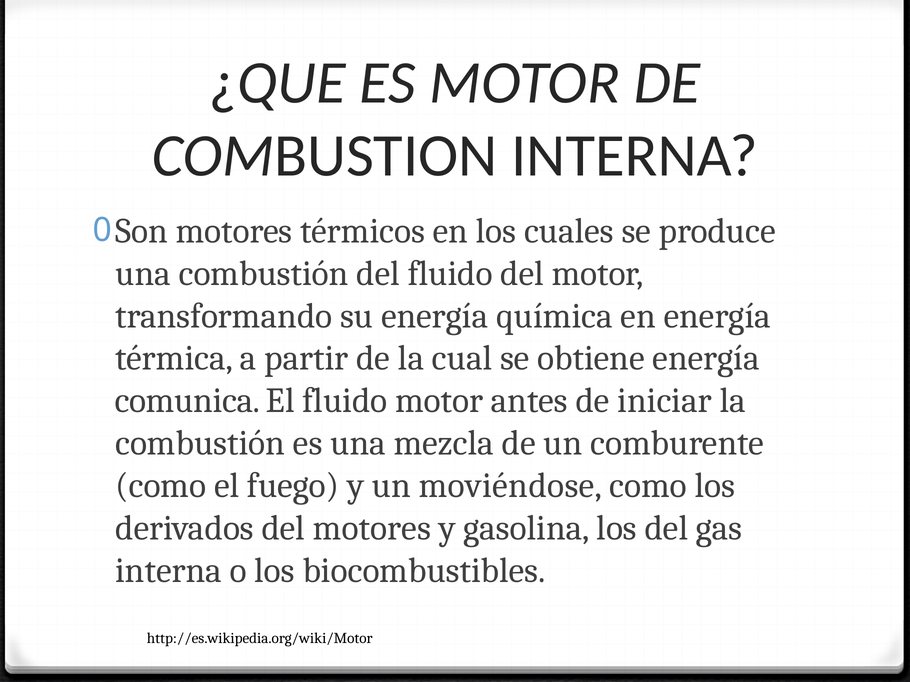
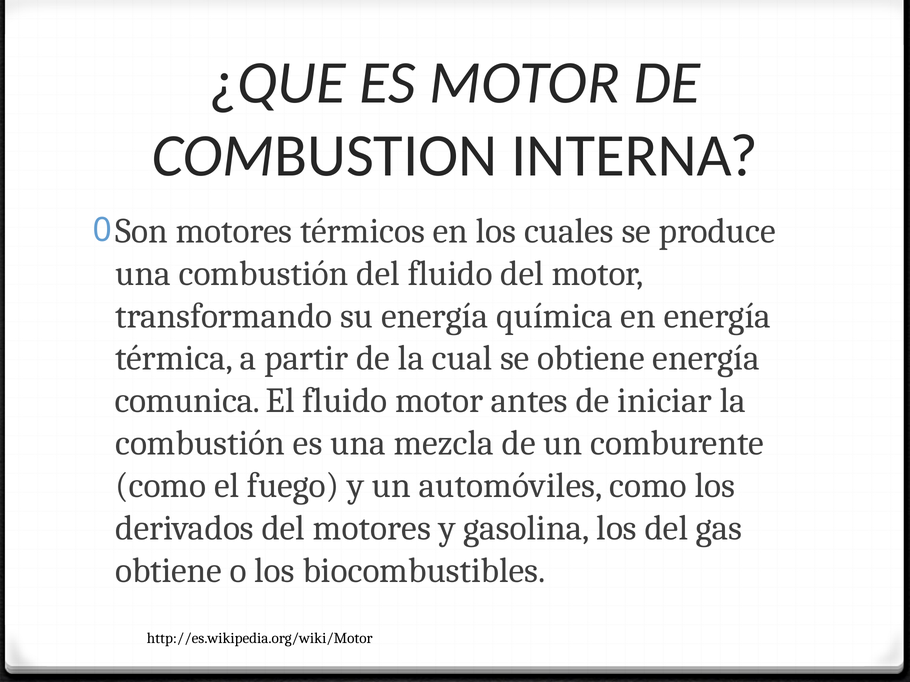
moviéndose: moviéndose -> automóviles
interna at (169, 571): interna -> obtiene
